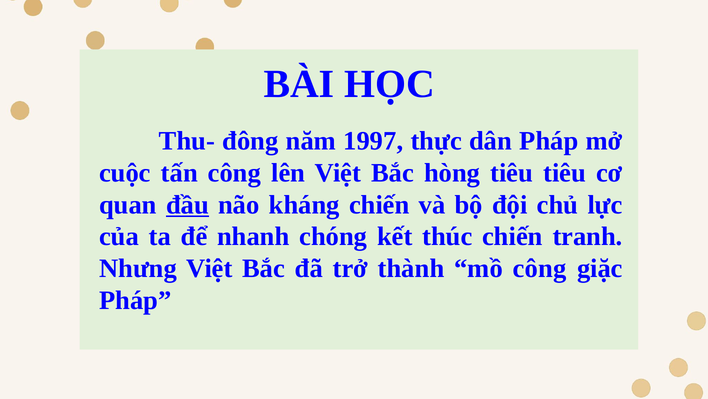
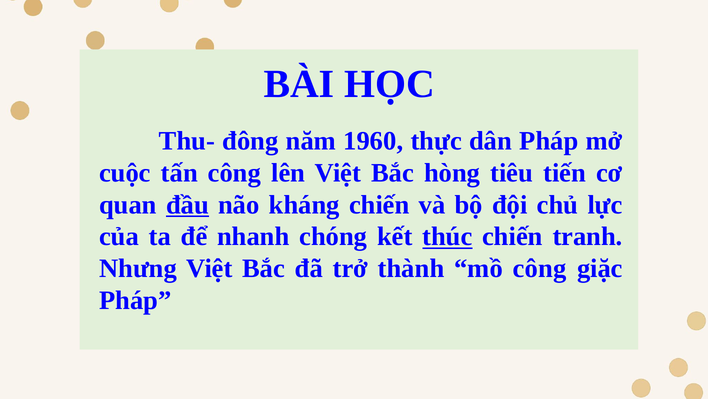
1997: 1997 -> 1960
tiêu tiêu: tiêu -> tiến
thúc underline: none -> present
